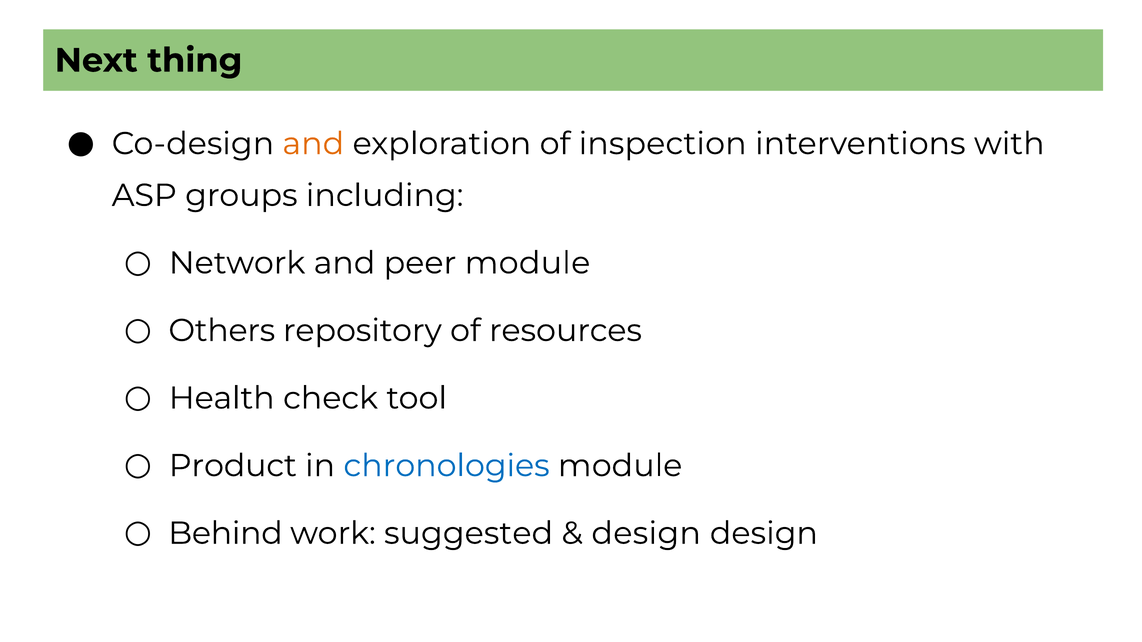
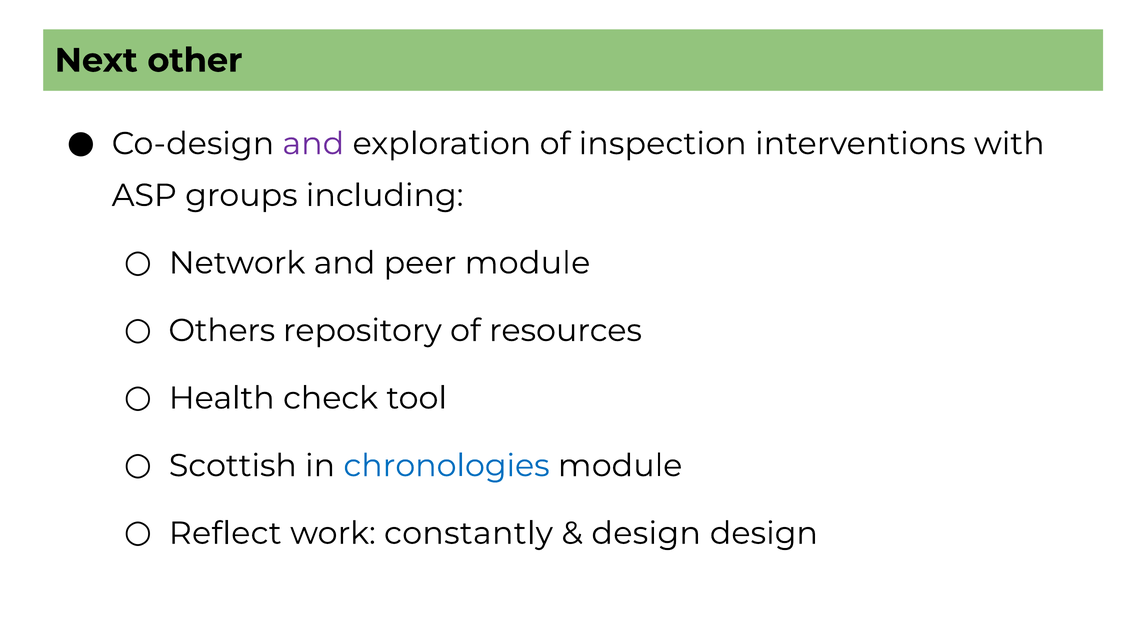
thing: thing -> other
and at (313, 144) colour: orange -> purple
Product: Product -> Scottish
Behind: Behind -> Reflect
suggested: suggested -> constantly
